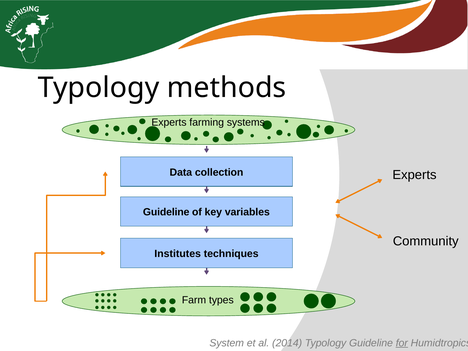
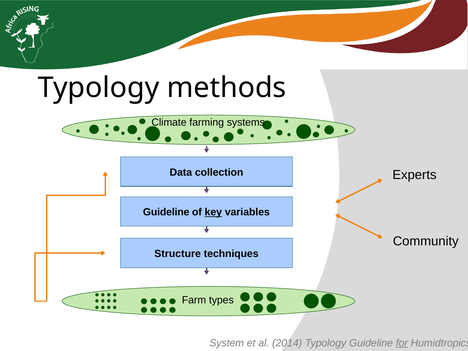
Experts at (169, 122): Experts -> Climate
key underline: none -> present
Institutes: Institutes -> Structure
